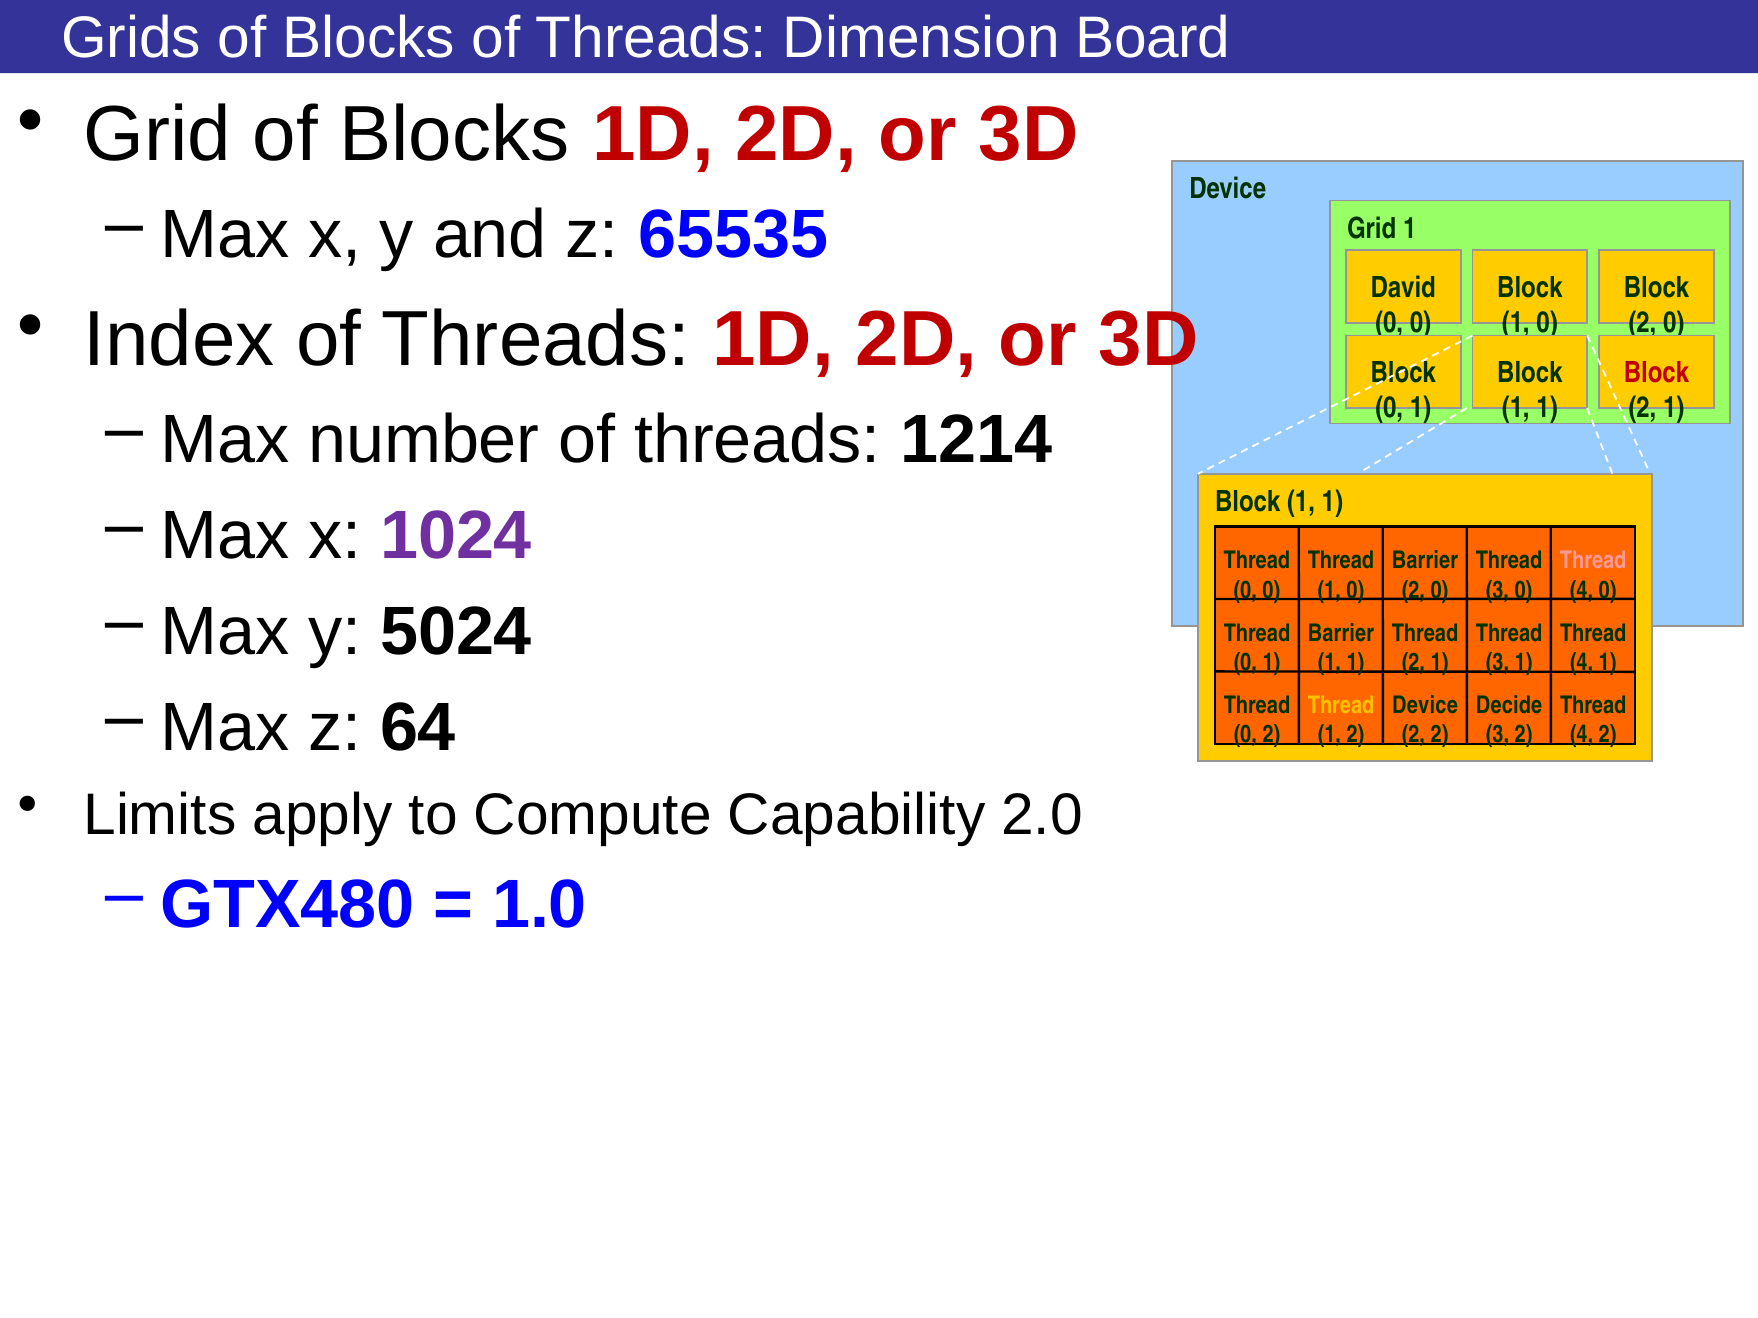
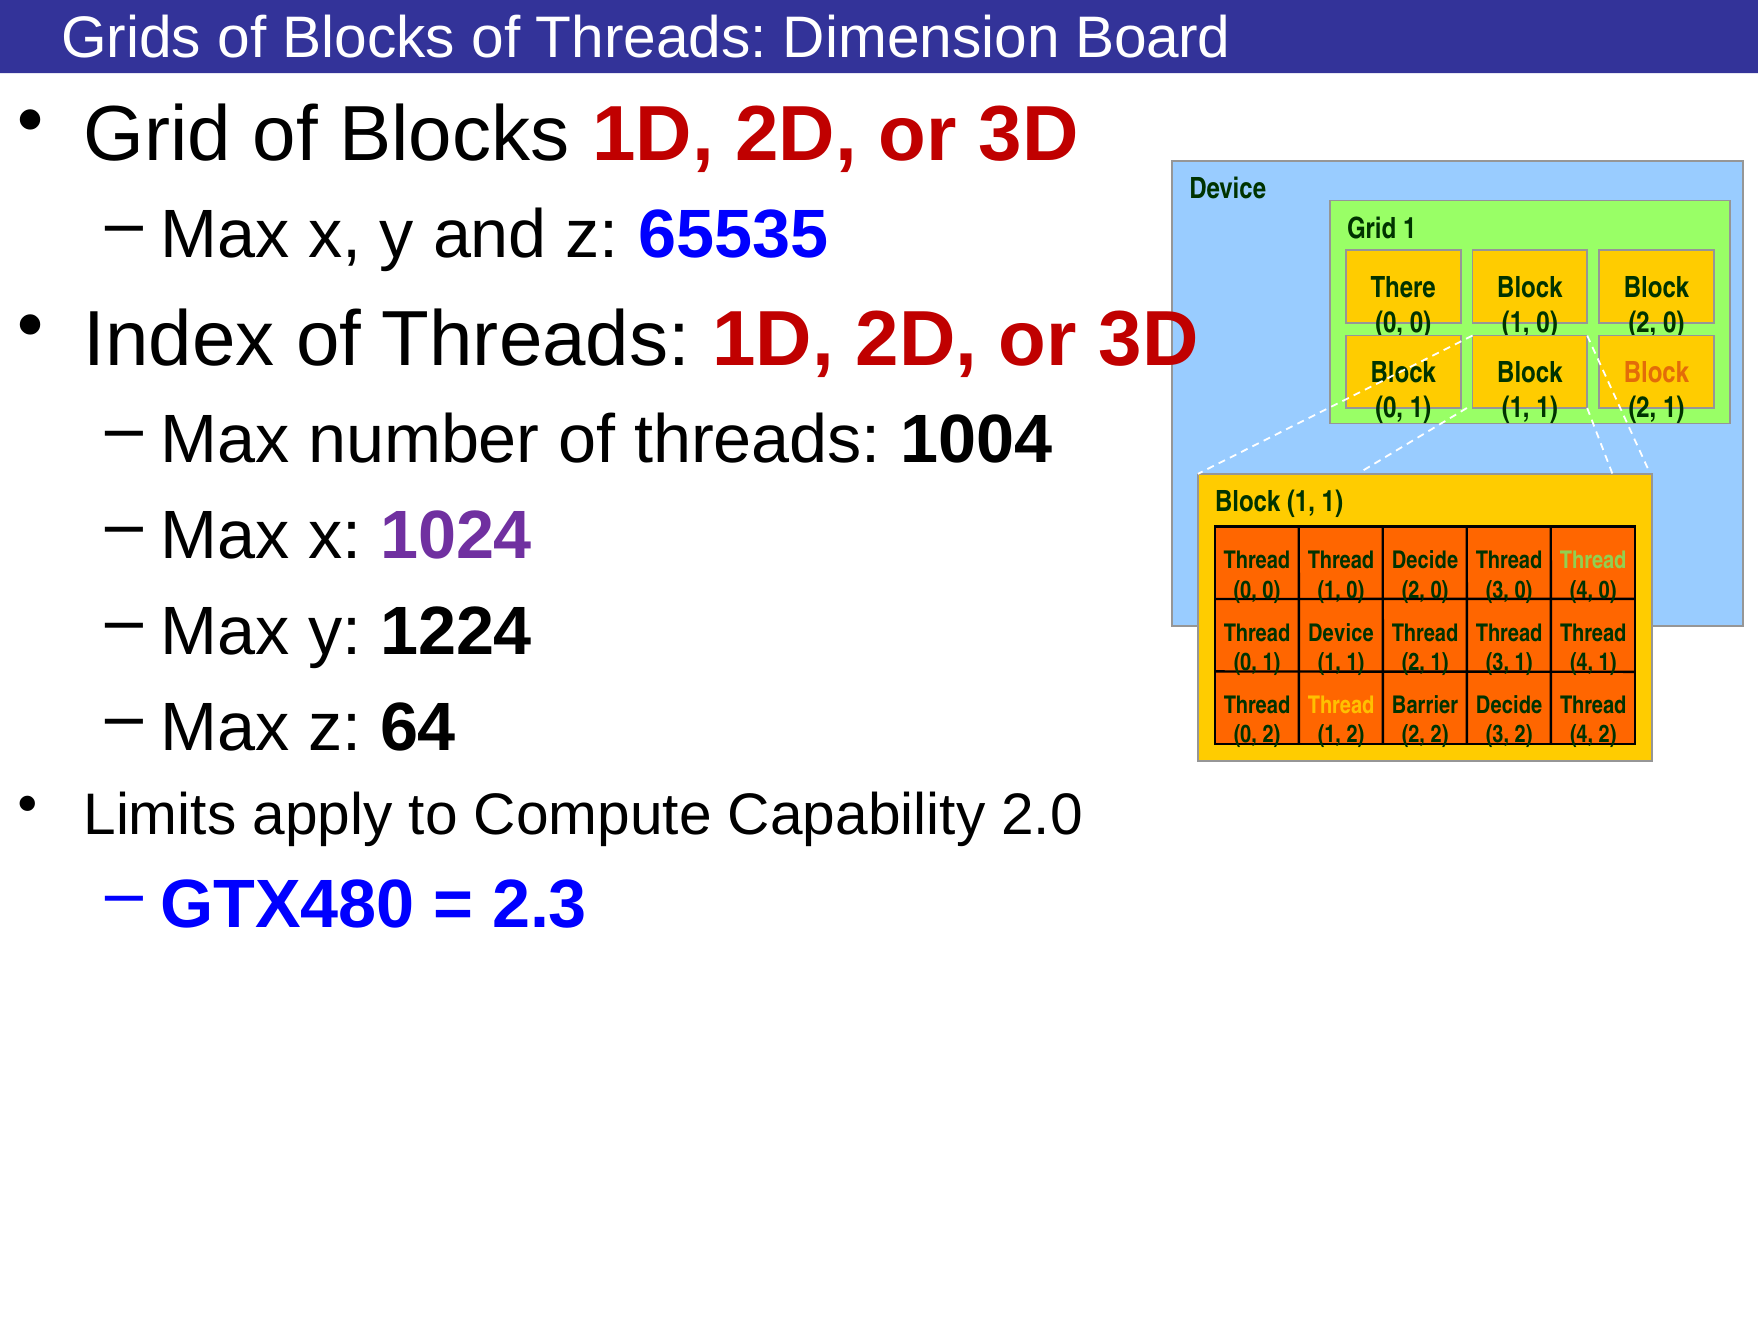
David: David -> There
Block at (1656, 373) colour: red -> orange
1214: 1214 -> 1004
Barrier at (1425, 561): Barrier -> Decide
Thread at (1593, 561) colour: pink -> light green
5024: 5024 -> 1224
Barrier at (1341, 633): Barrier -> Device
Device at (1425, 705): Device -> Barrier
1.0: 1.0 -> 2.3
